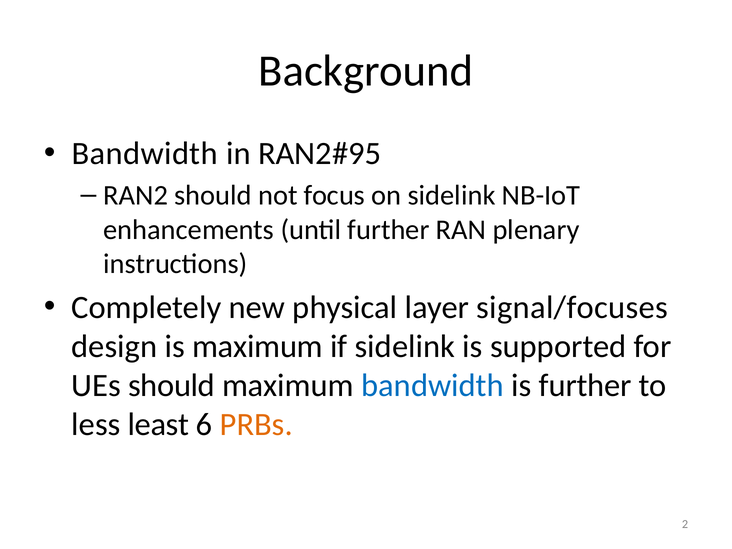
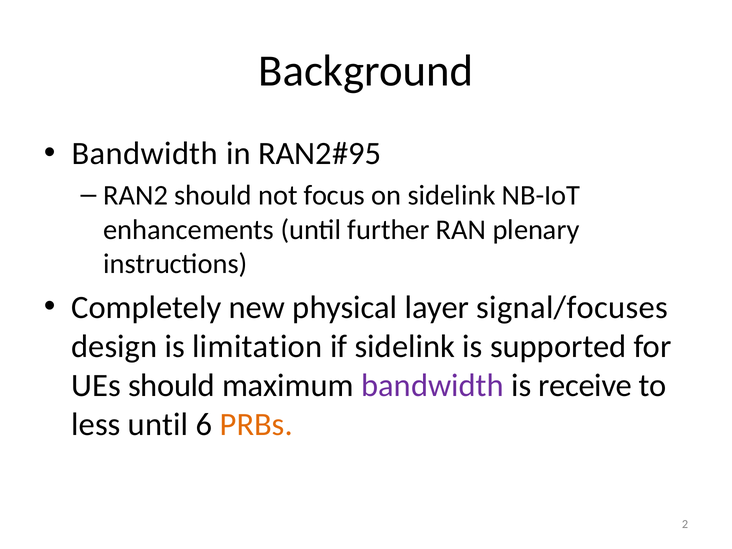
is maximum: maximum -> limitation
bandwidth at (433, 385) colour: blue -> purple
is further: further -> receive
less least: least -> until
